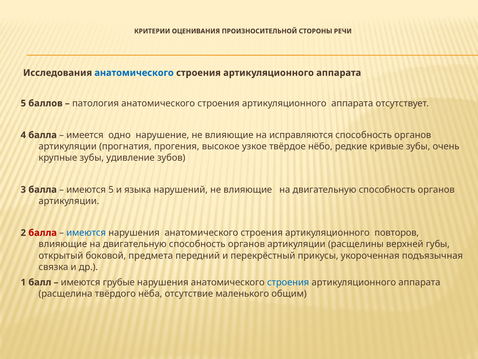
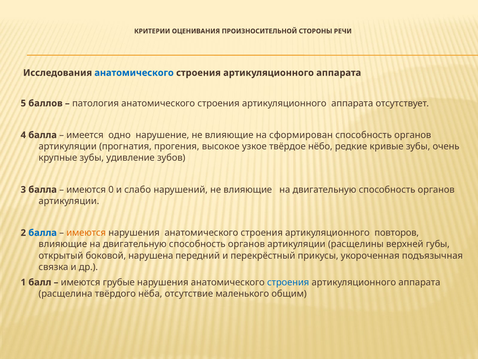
исправляются: исправляются -> сформирован
имеются 5: 5 -> 0
языка: языка -> слабо
балла at (43, 233) colour: red -> blue
имеются at (86, 233) colour: blue -> orange
предмета: предмета -> нарушена
